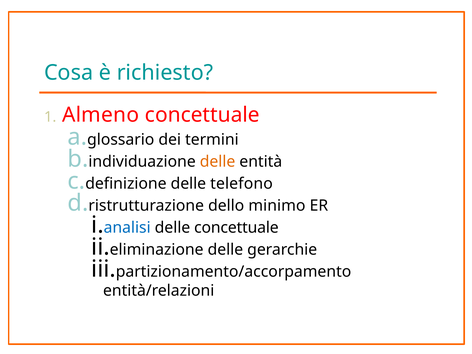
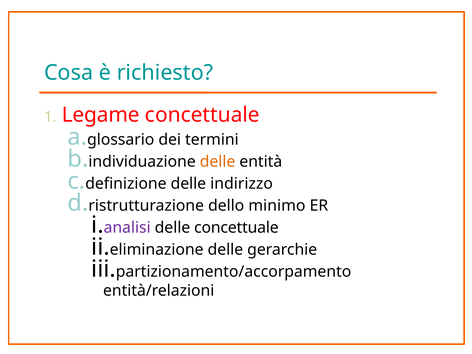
Almeno: Almeno -> Legame
telefono: telefono -> indirizzo
analisi colour: blue -> purple
